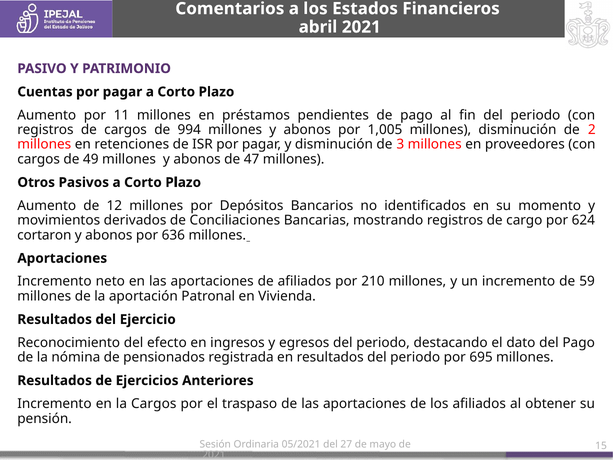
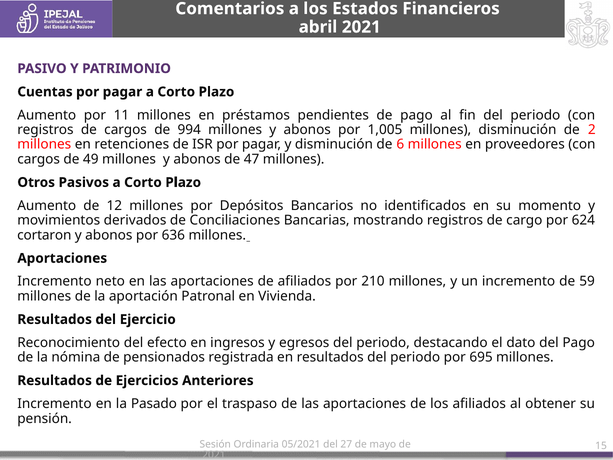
3: 3 -> 6
la Cargos: Cargos -> Pasado
